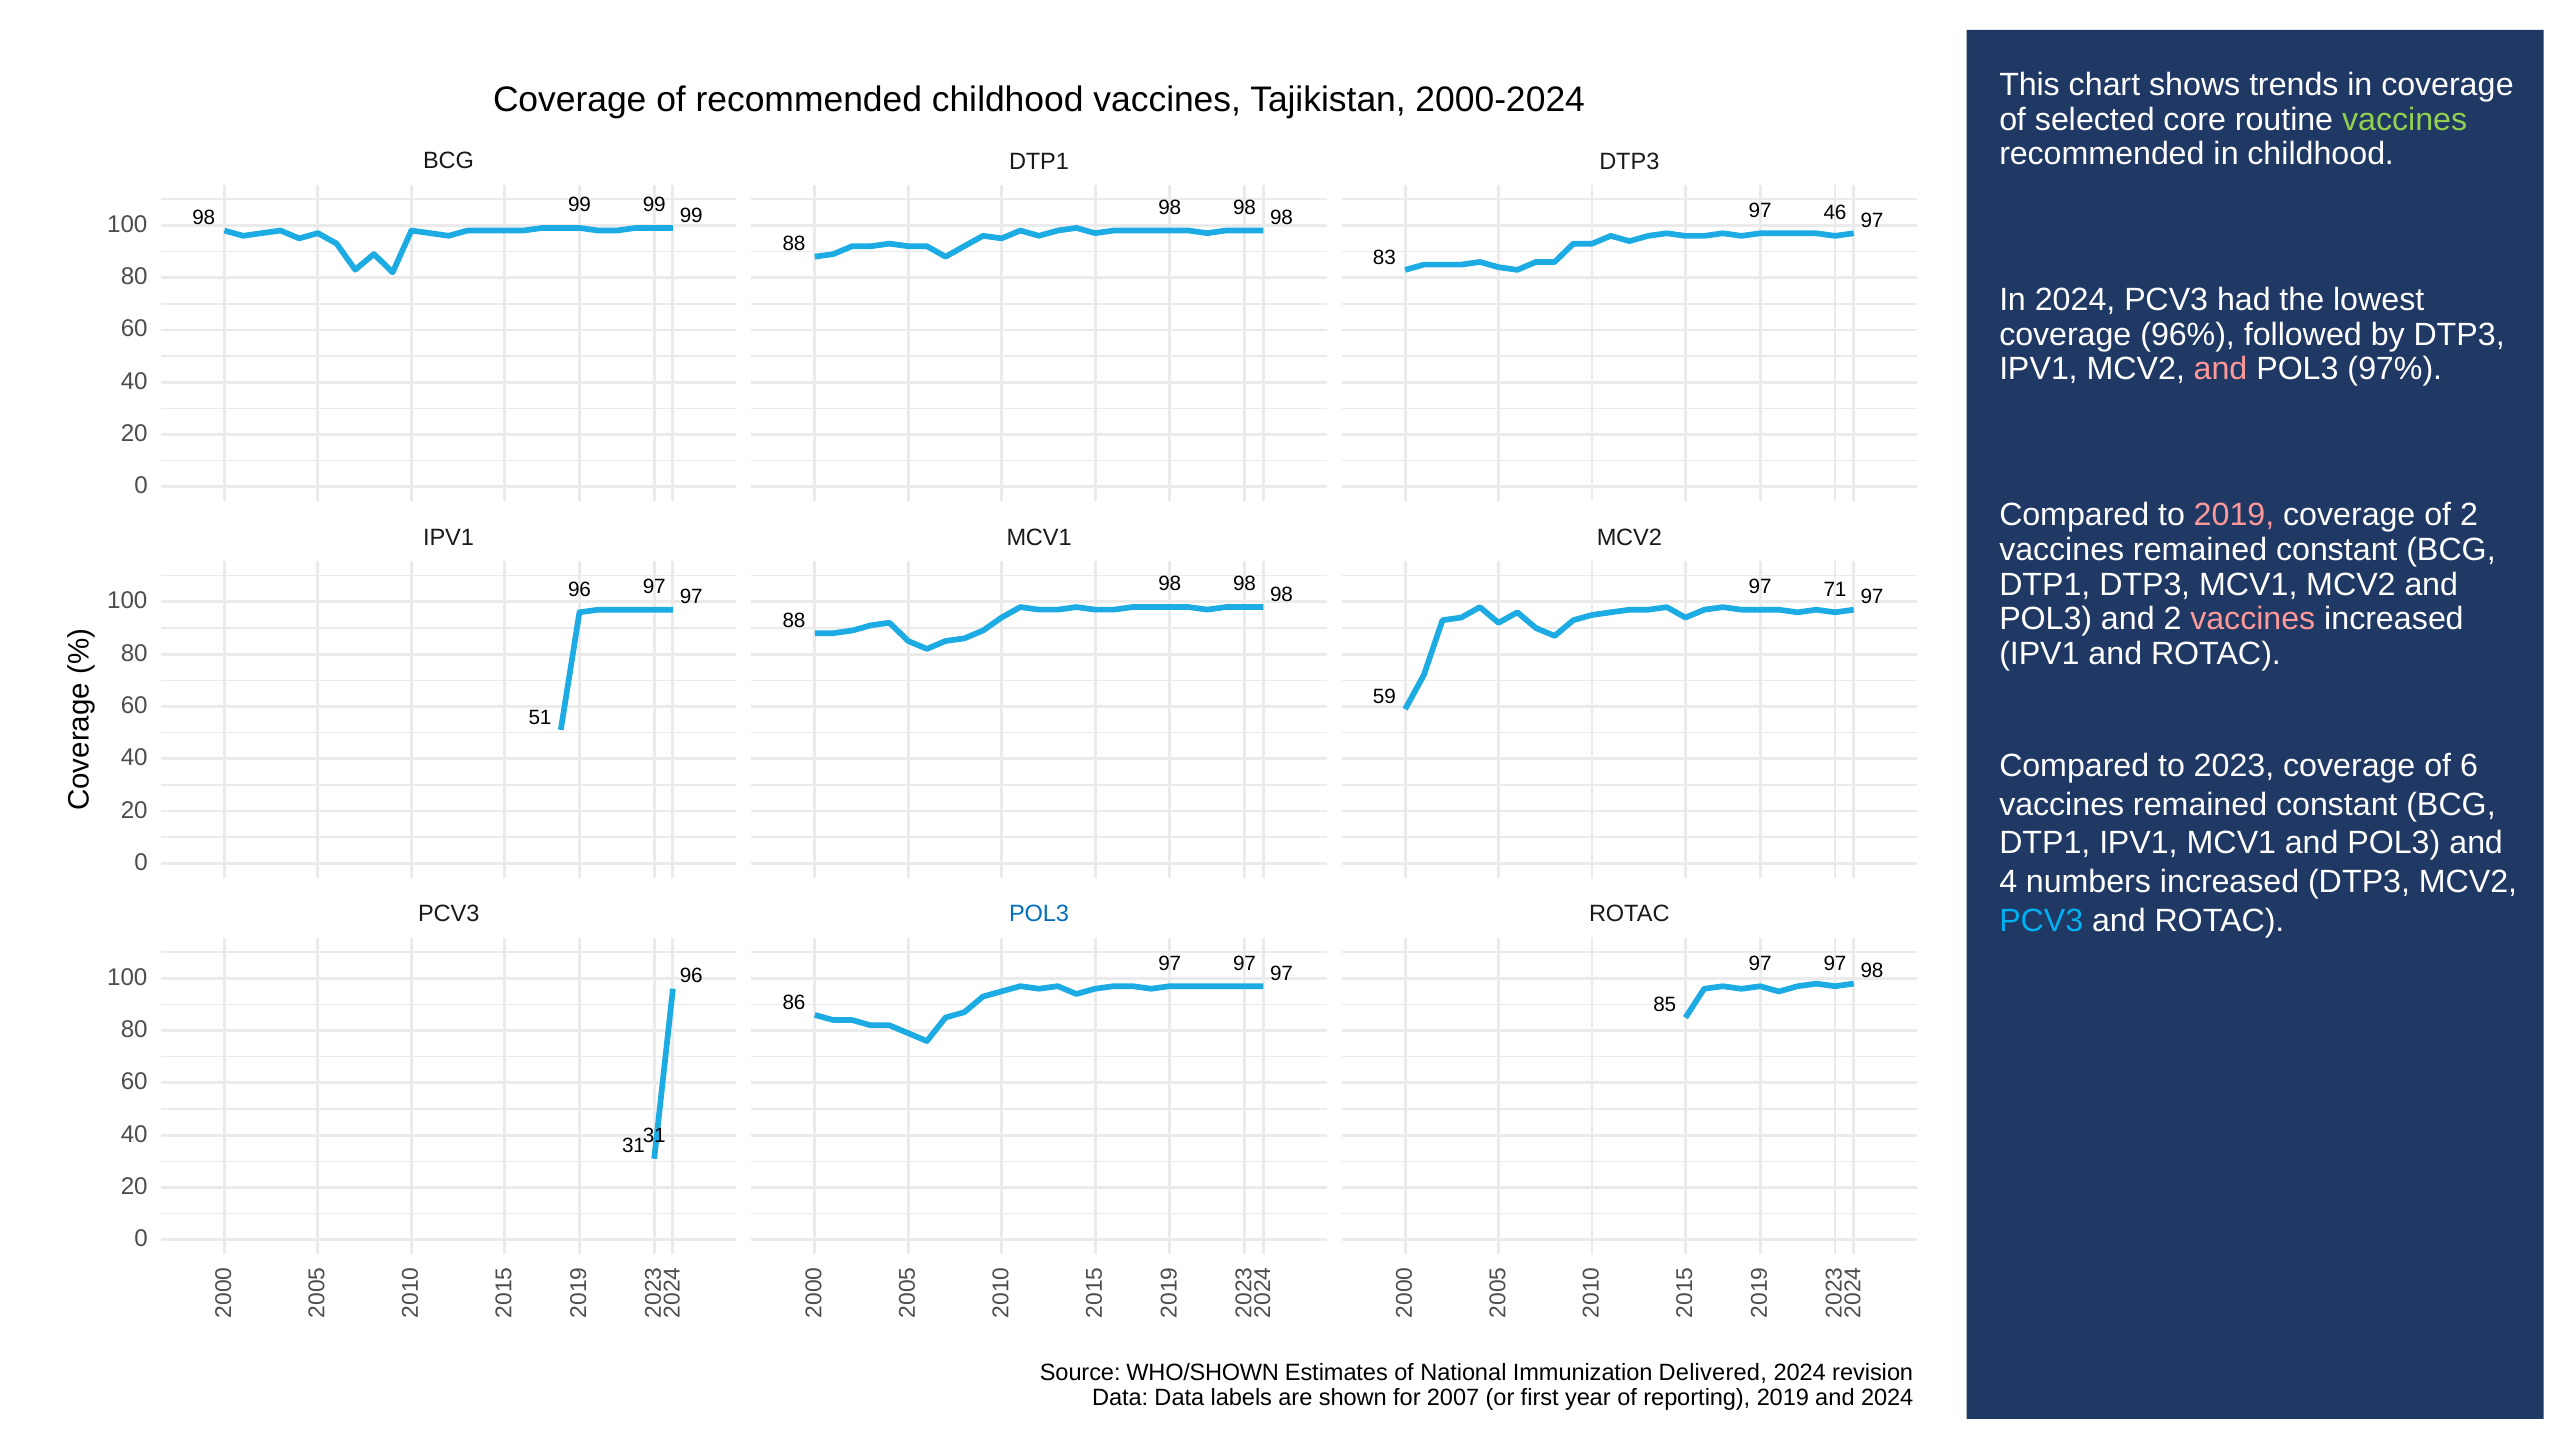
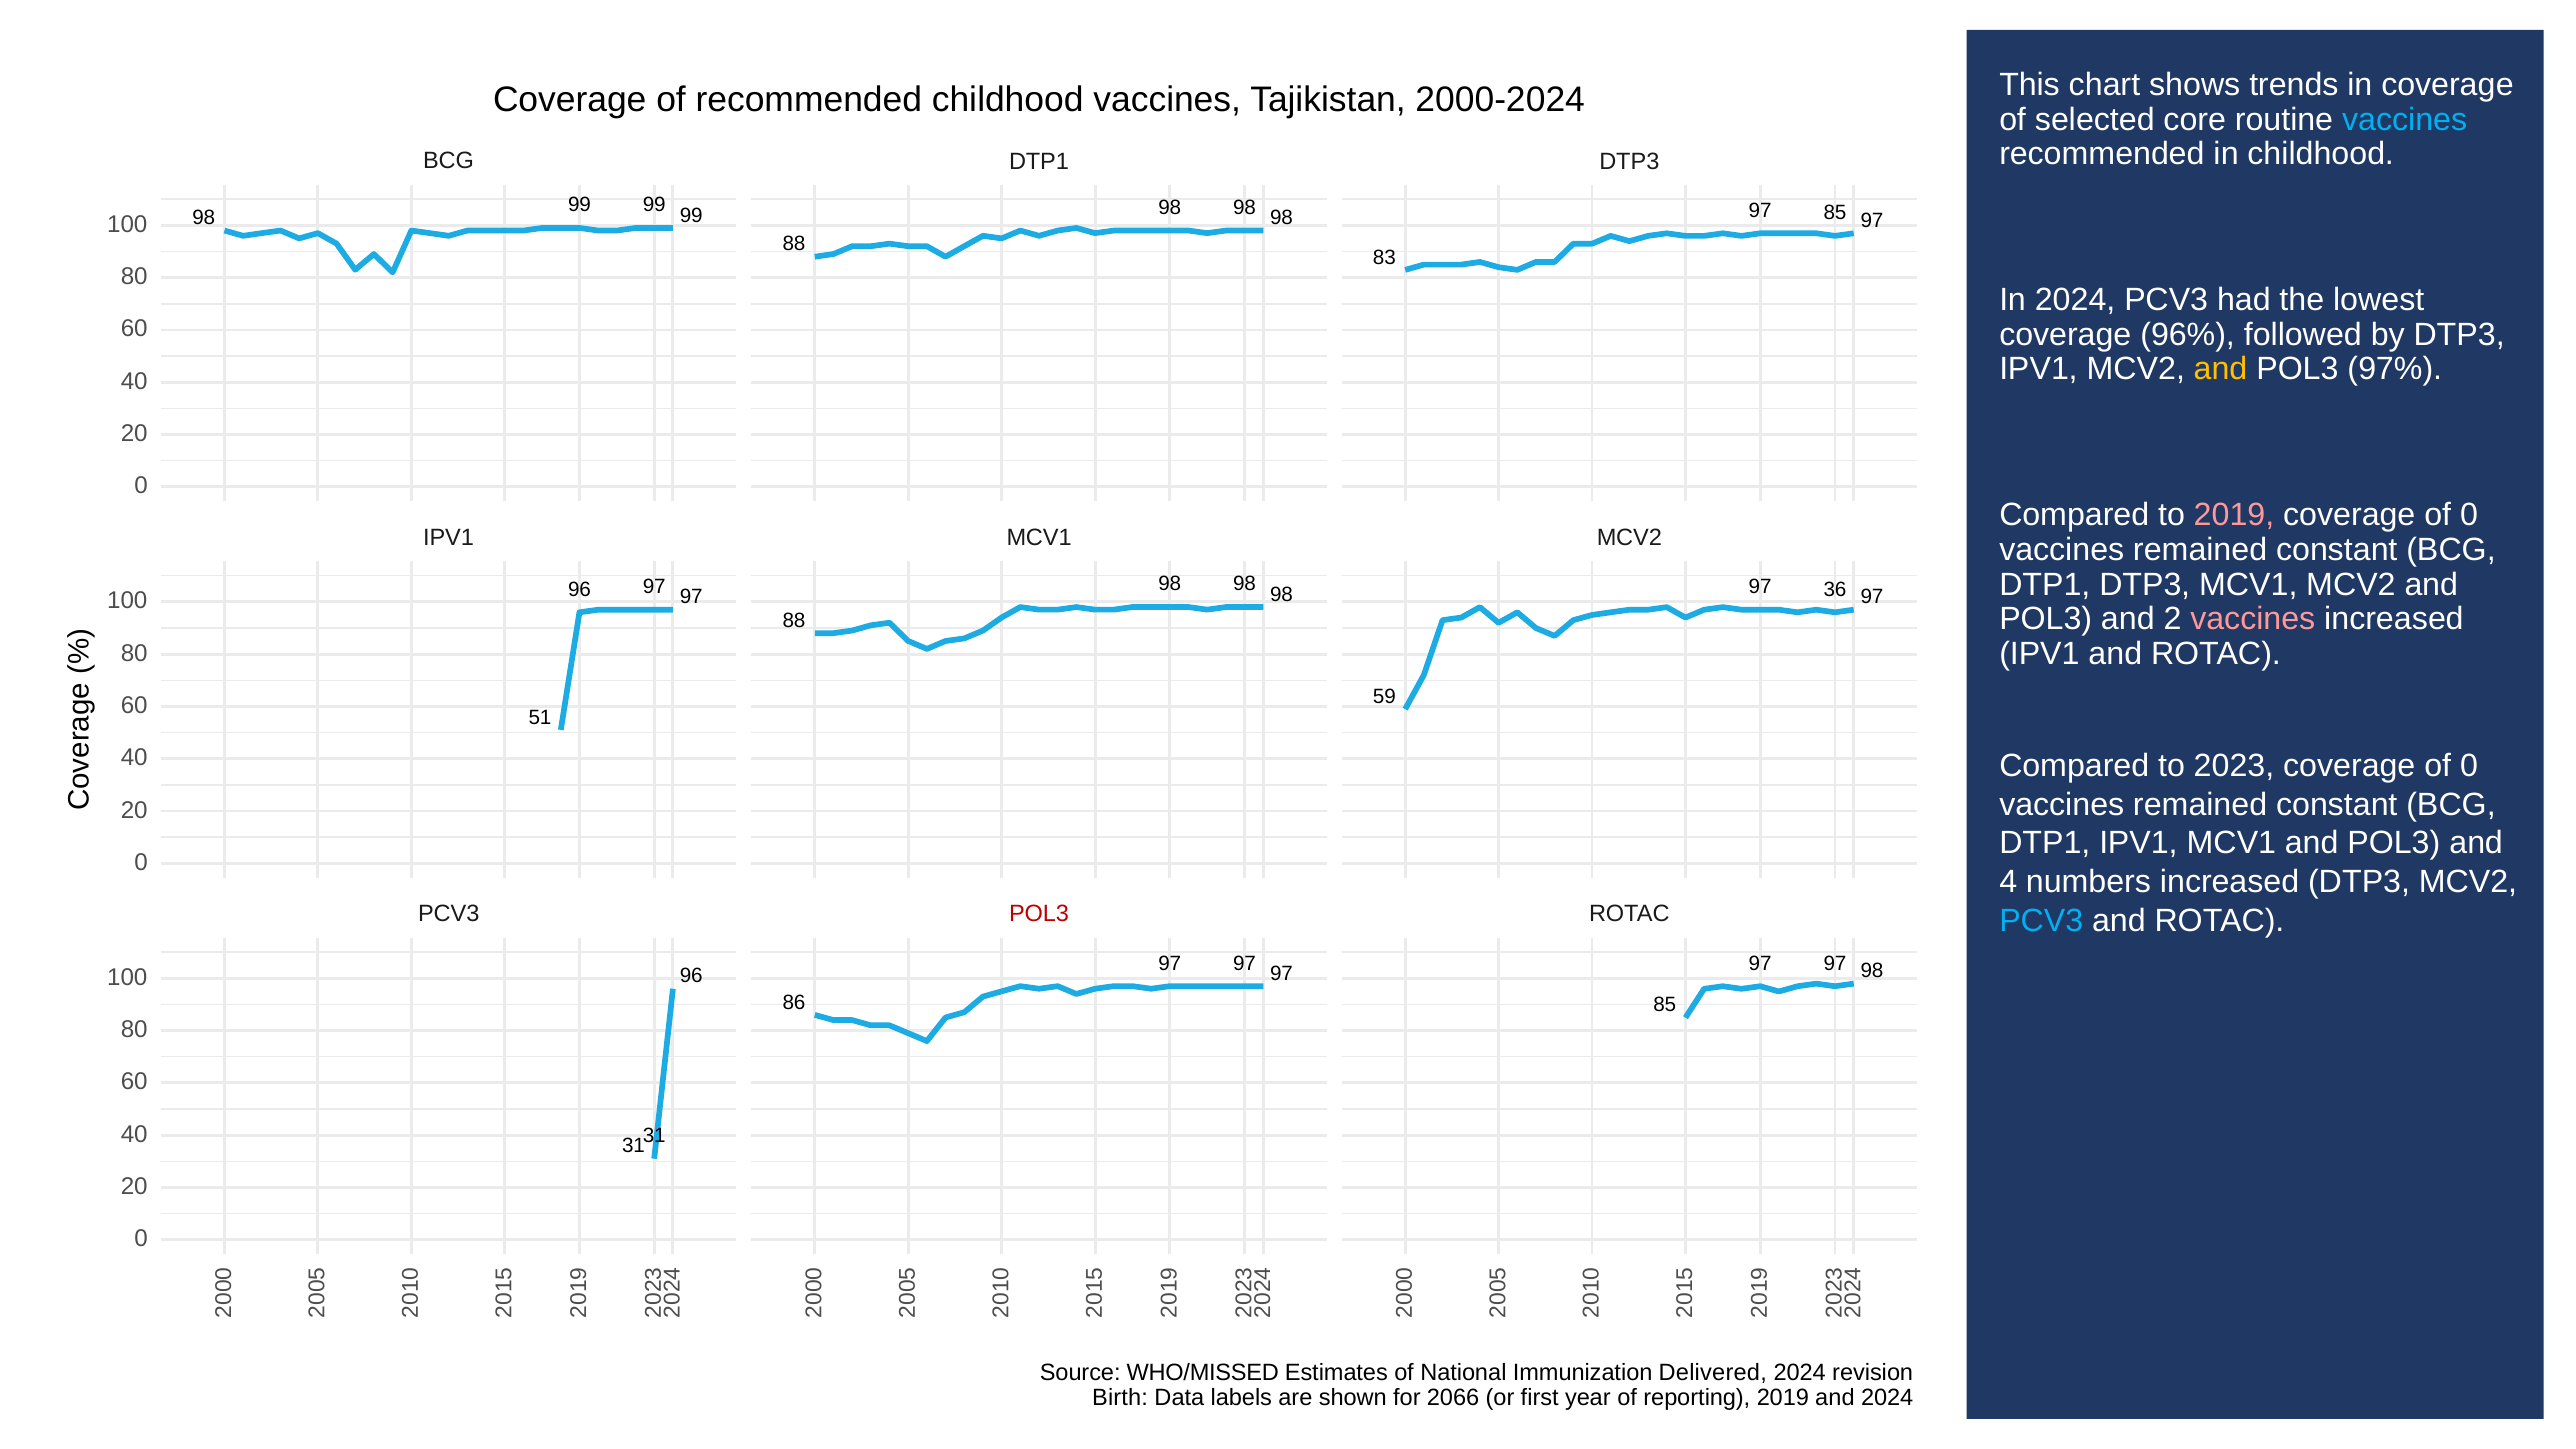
vaccines at (2405, 119) colour: light green -> light blue
97 46: 46 -> 85
and at (2221, 369) colour: pink -> yellow
2 at (2469, 515): 2 -> 0
71: 71 -> 36
2023 coverage of 6: 6 -> 0
POL3 at (1039, 914) colour: blue -> red
WHO/SHOWN: WHO/SHOWN -> WHO/MISSED
Data at (1120, 1398): Data -> Birth
2007: 2007 -> 2066
